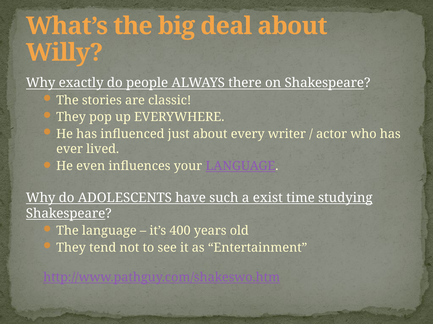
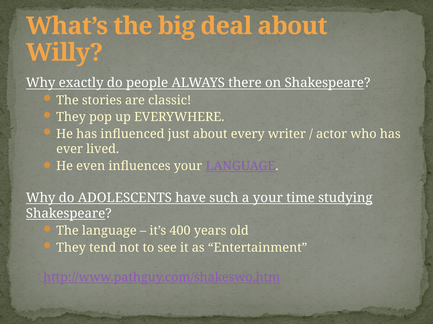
a exist: exist -> your
